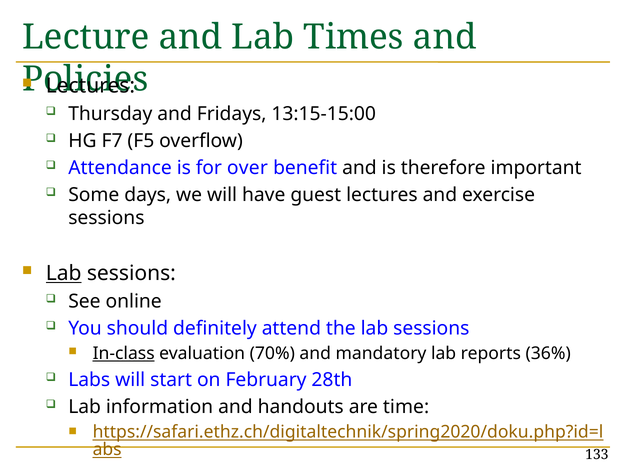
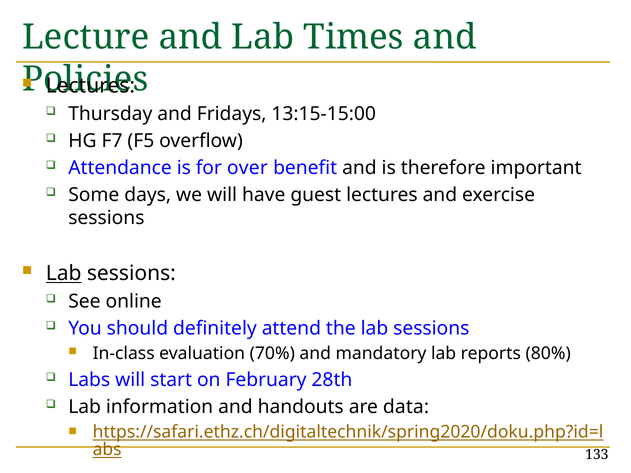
In-class underline: present -> none
36%: 36% -> 80%
time: time -> data
